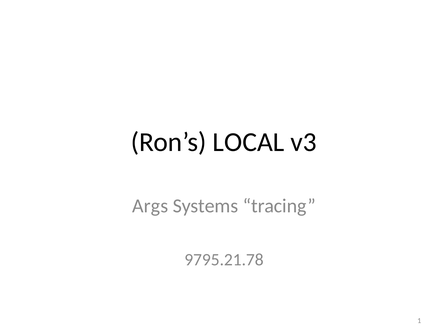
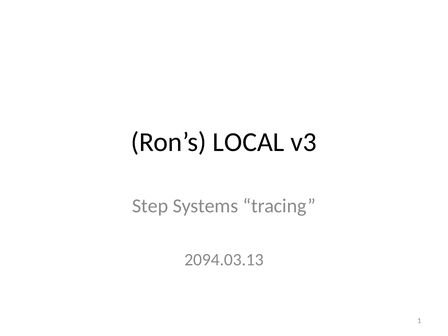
Args: Args -> Step
9795.21.78: 9795.21.78 -> 2094.03.13
